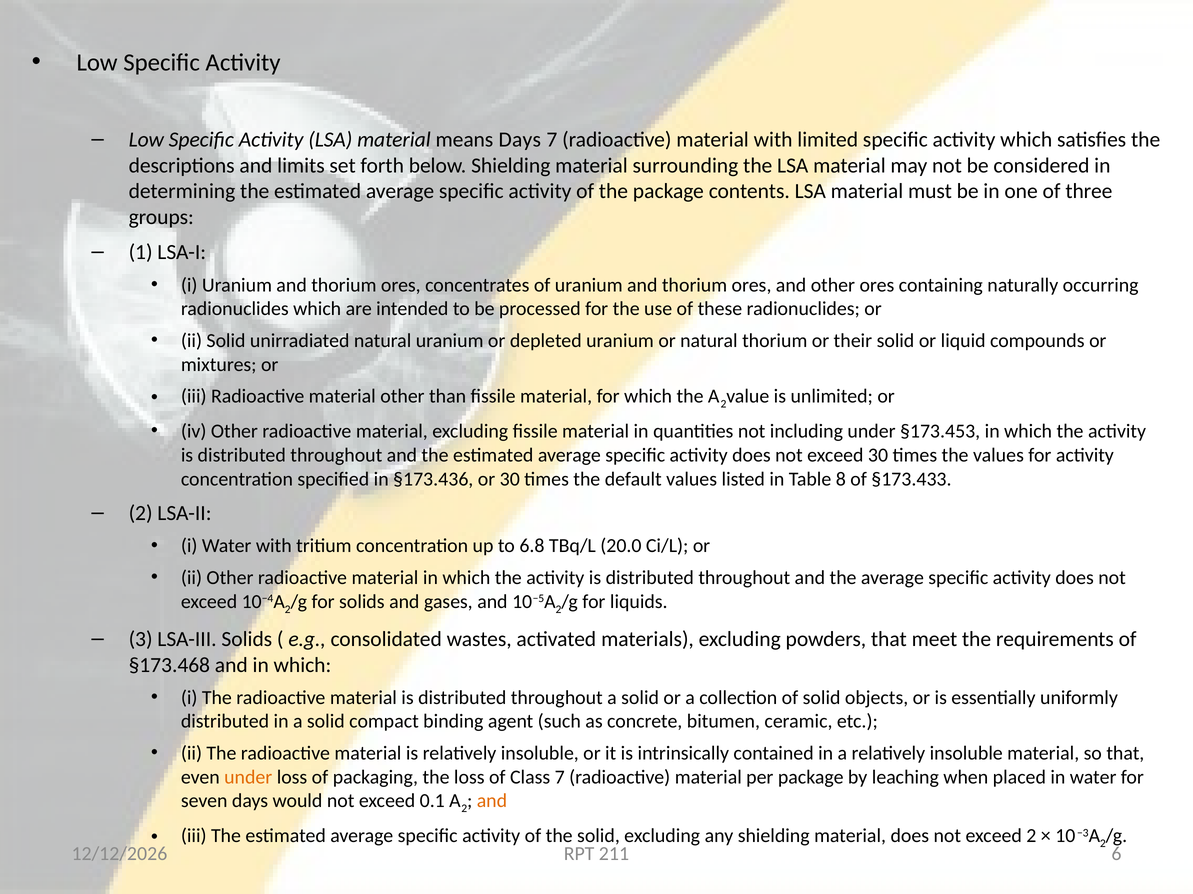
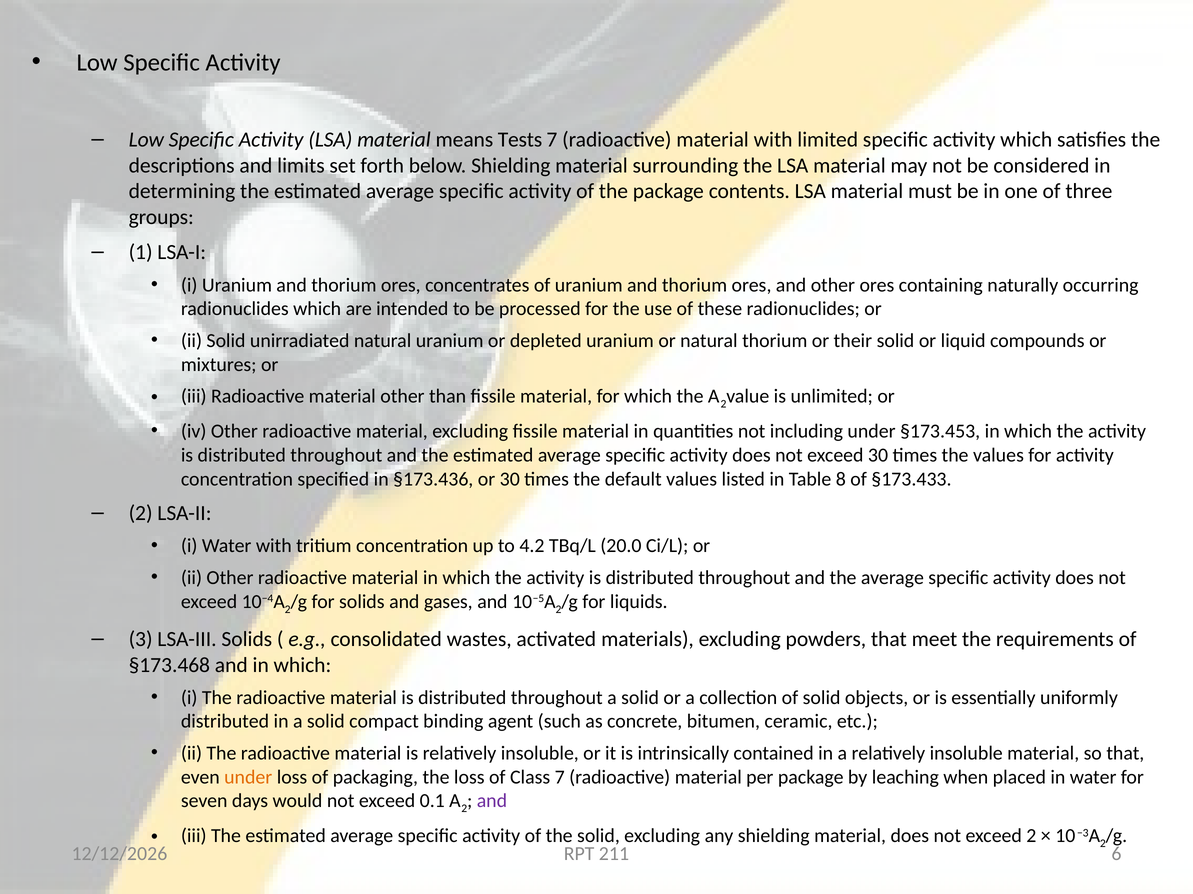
means Days: Days -> Tests
6.8: 6.8 -> 4.2
and at (492, 802) colour: orange -> purple
